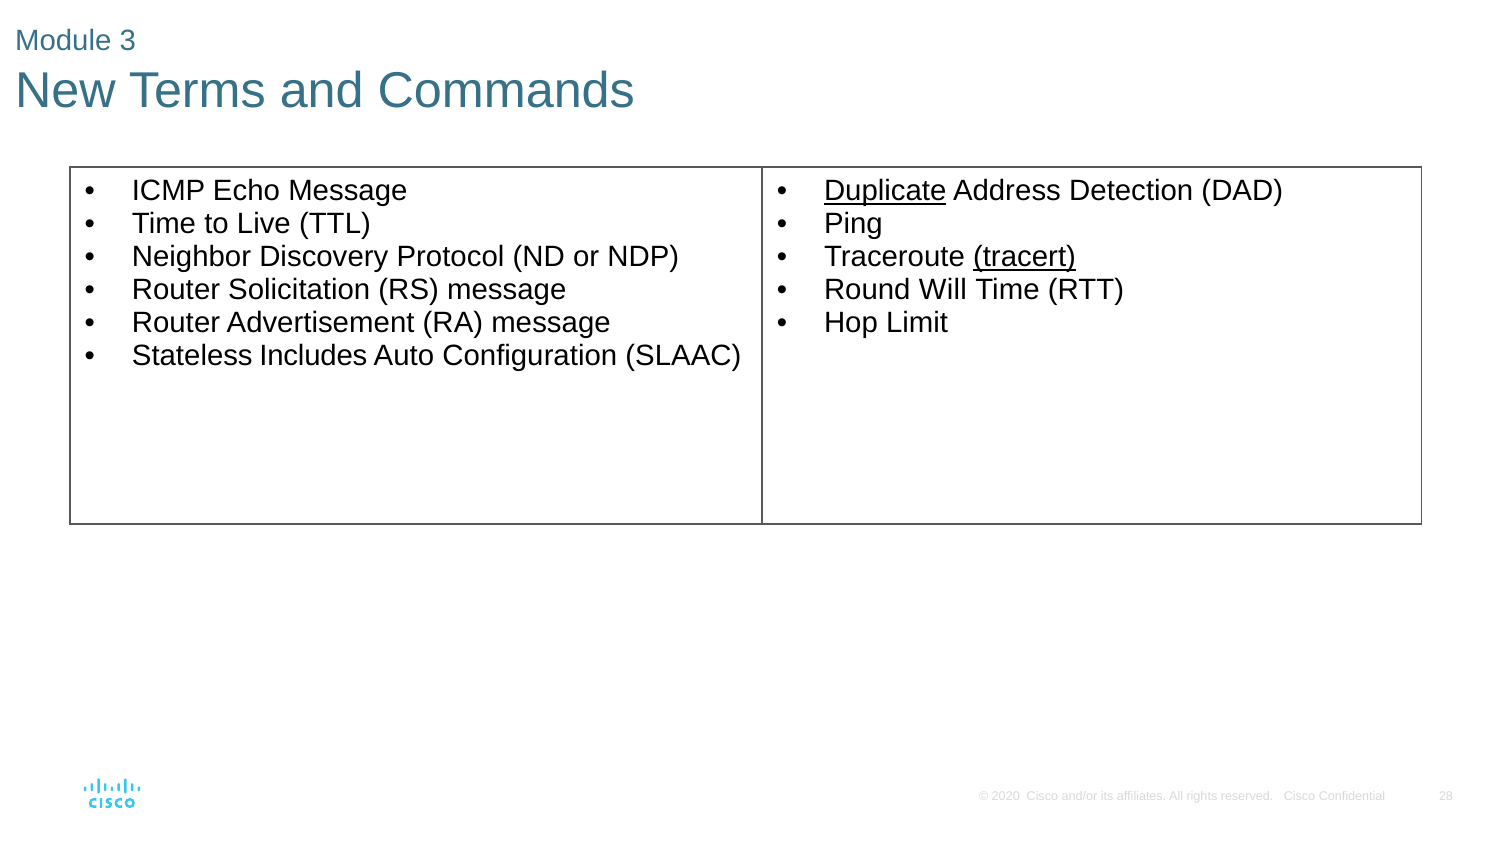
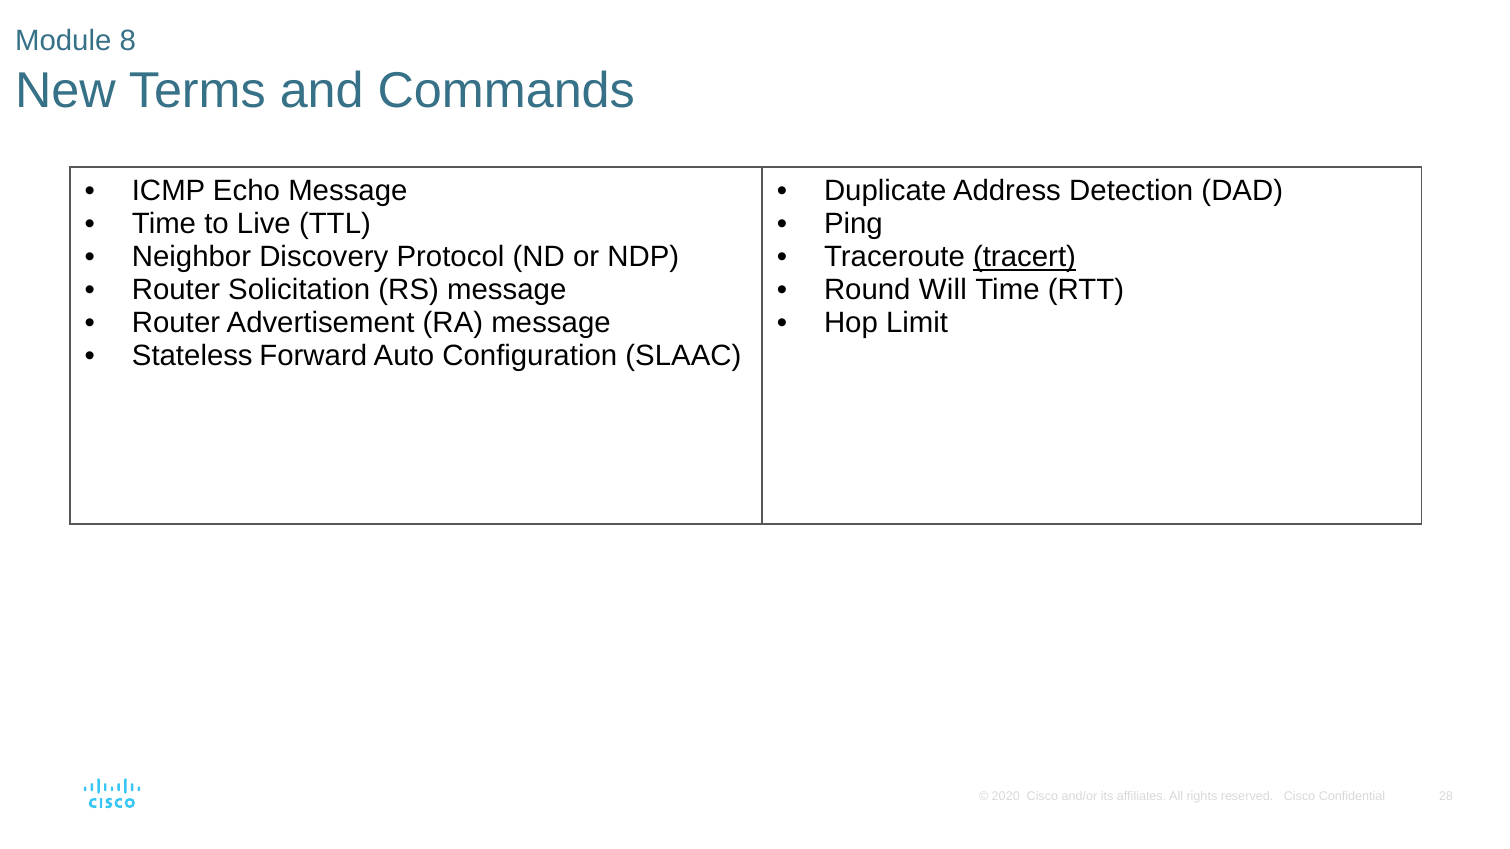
3: 3 -> 8
Duplicate underline: present -> none
Includes: Includes -> Forward
